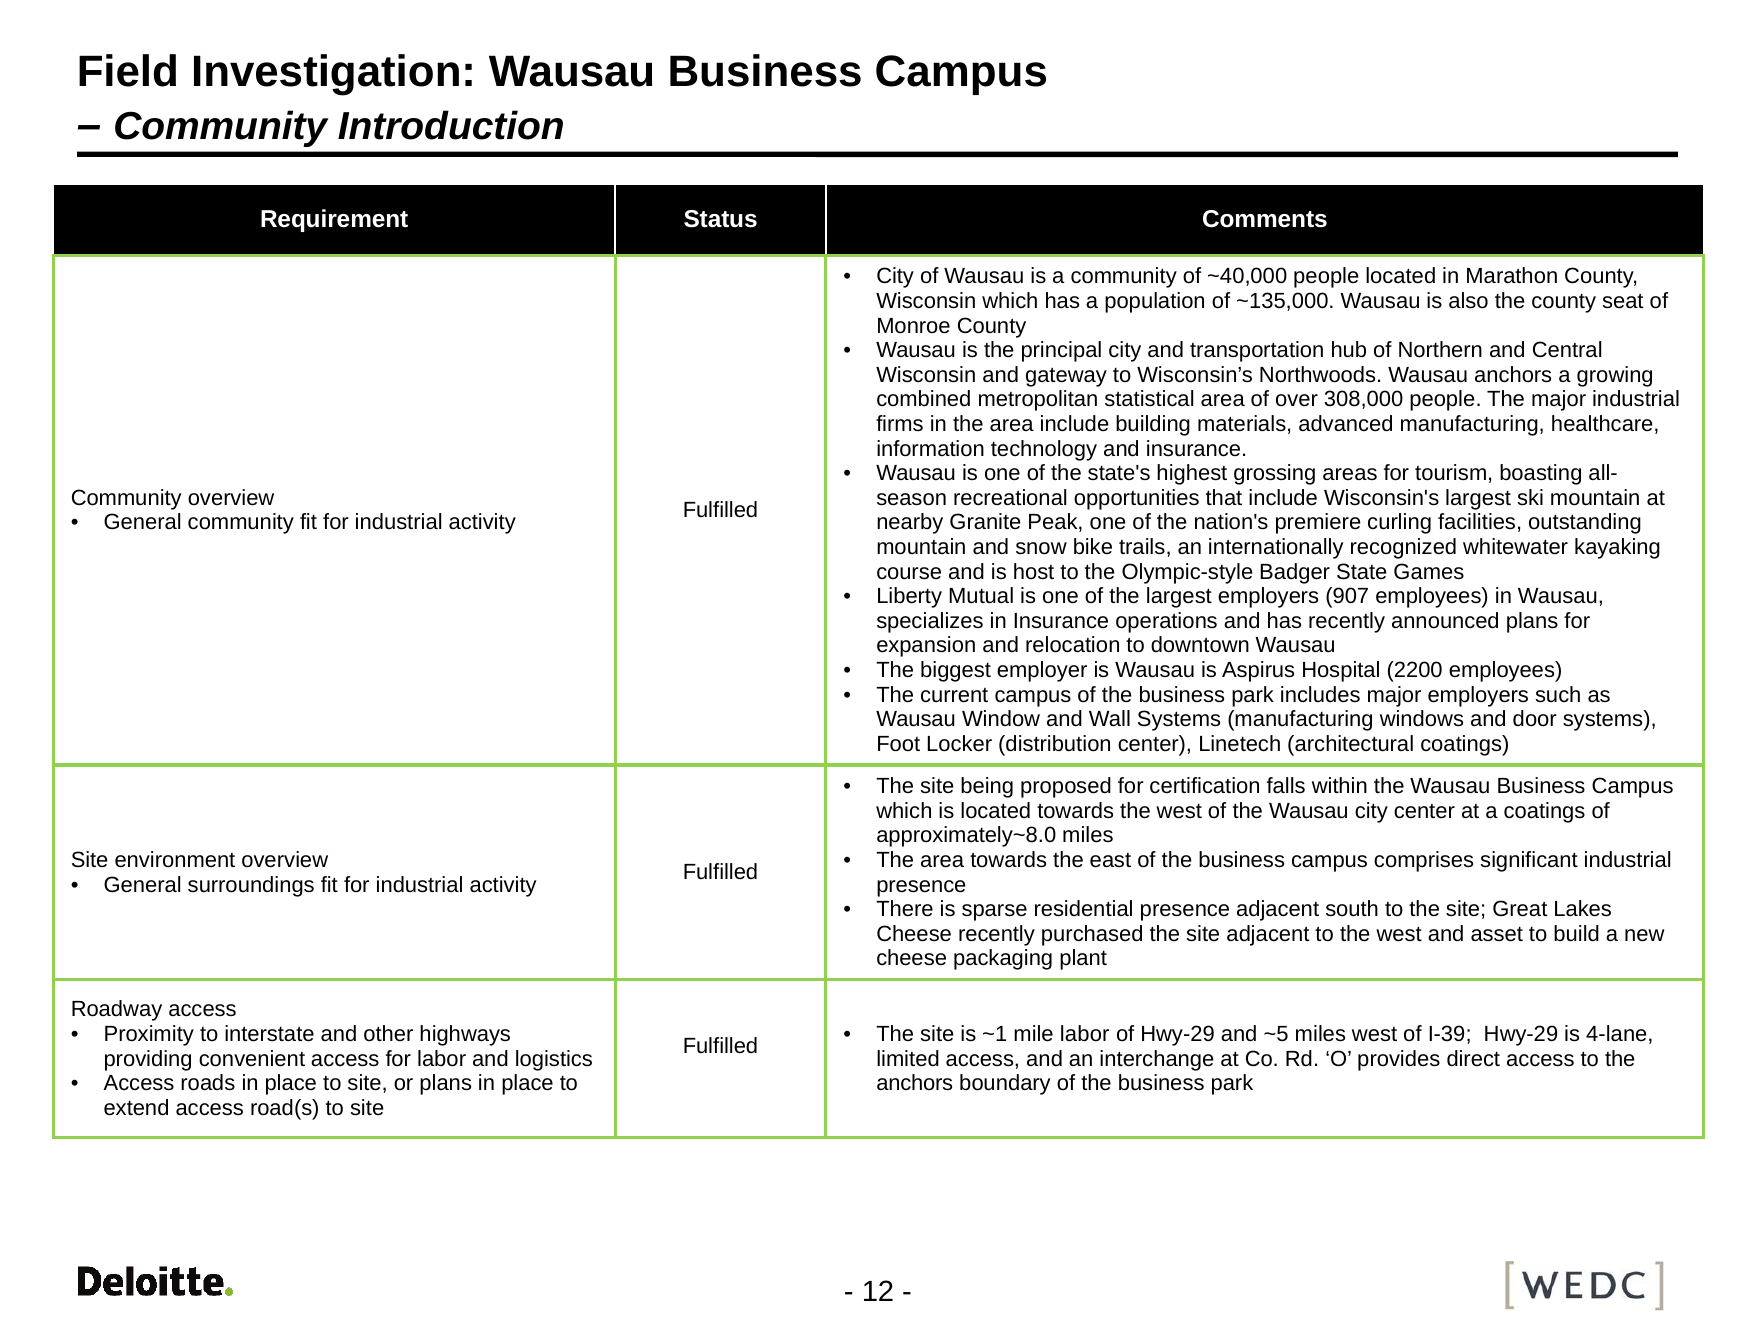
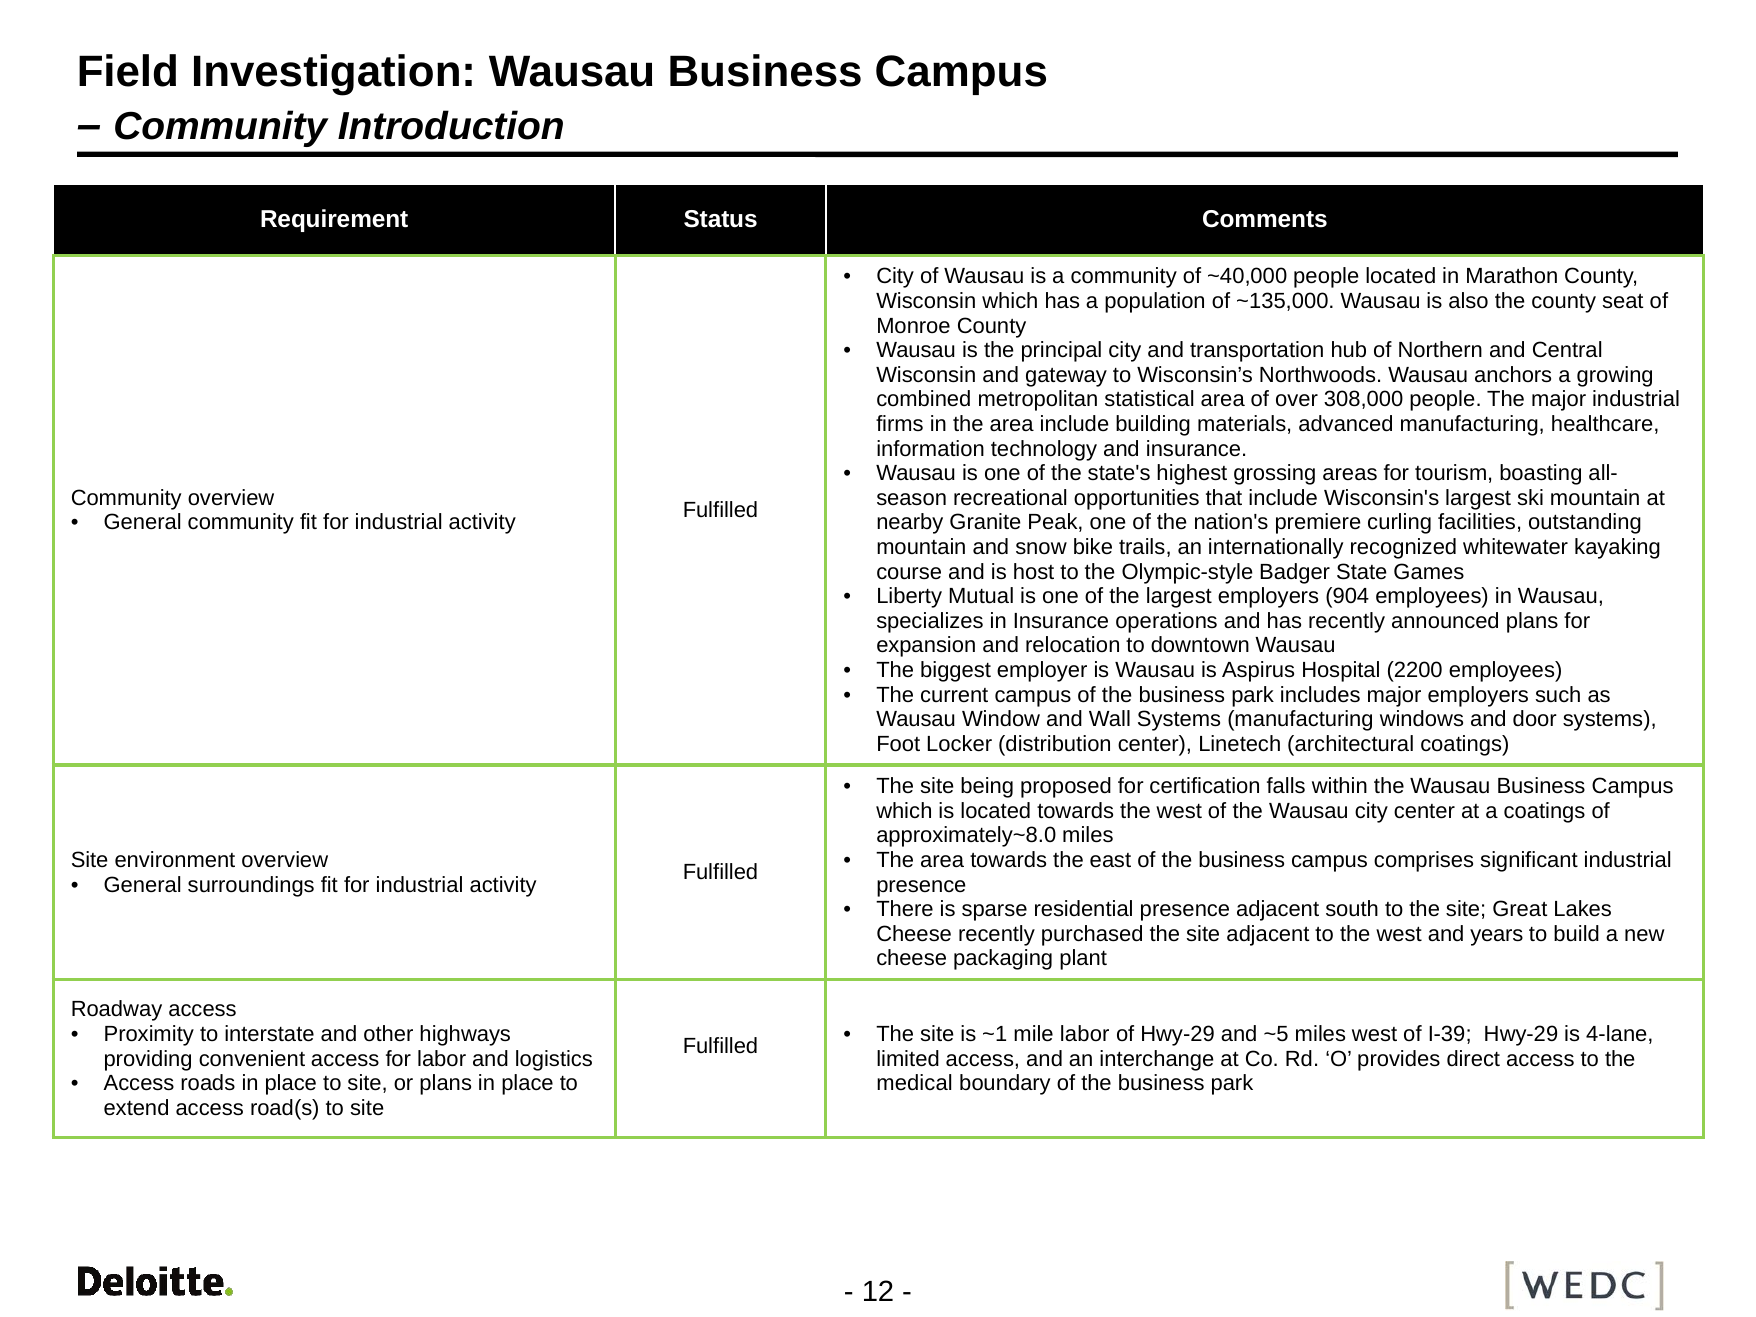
907: 907 -> 904
asset: asset -> years
anchors at (915, 1083): anchors -> medical
